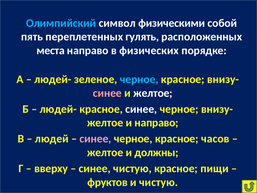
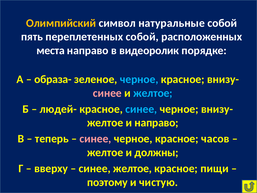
Олимпийский colour: light blue -> yellow
физическими: физическими -> натуральные
переплетенных гулять: гулять -> собой
физических: физических -> видеоролик
людей- at (53, 79): людей- -> образа-
желтое at (153, 93) colour: white -> light blue
синее at (141, 109) colour: white -> light blue
людей: людей -> теперь
синее чистую: чистую -> желтое
фруктов: фруктов -> поэтому
